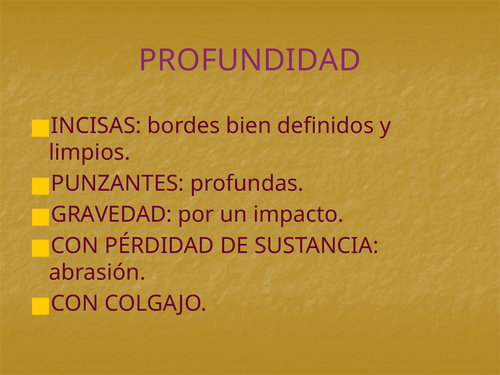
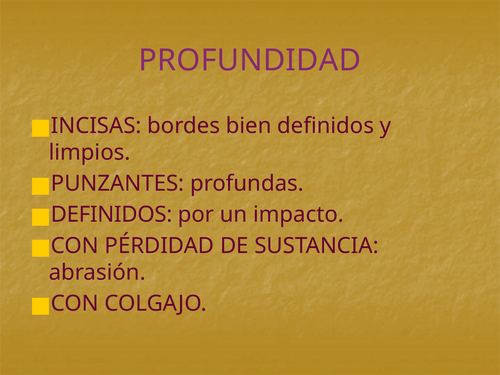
GRAVEDAD at (112, 215): GRAVEDAD -> DEFINIDOS
